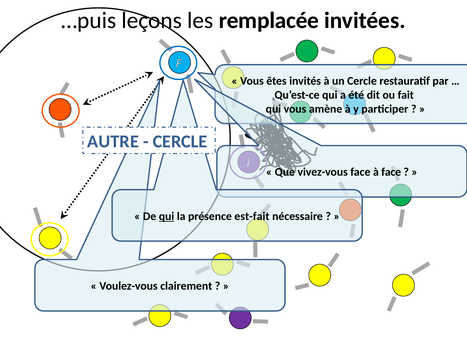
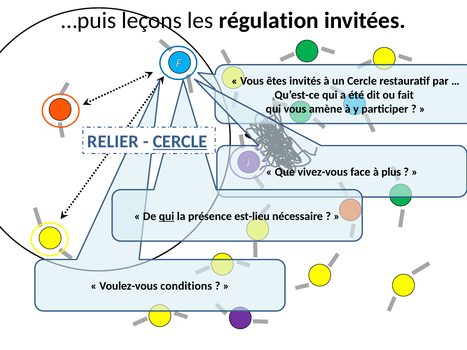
remplacée: remplacée -> régulation
AUTRE: AUTRE -> RELIER
CERCLE at (180, 142) underline: none -> present
à face: face -> plus
est-fait: est-fait -> est-lieu
clairement: clairement -> conditions
